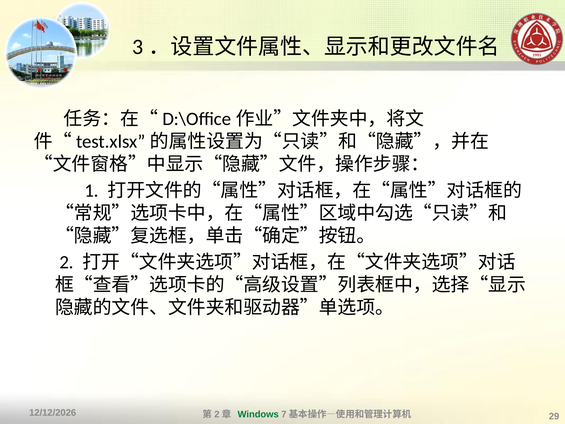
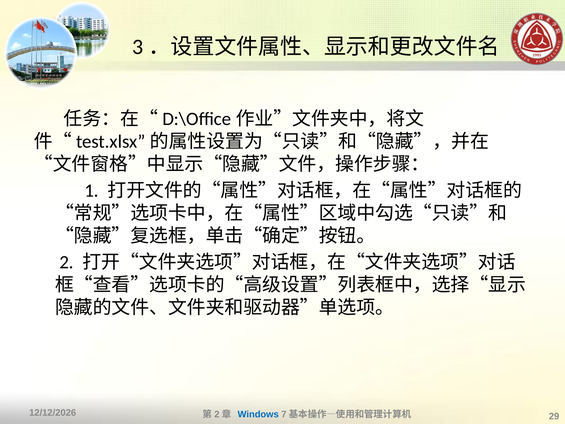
Windows colour: green -> blue
